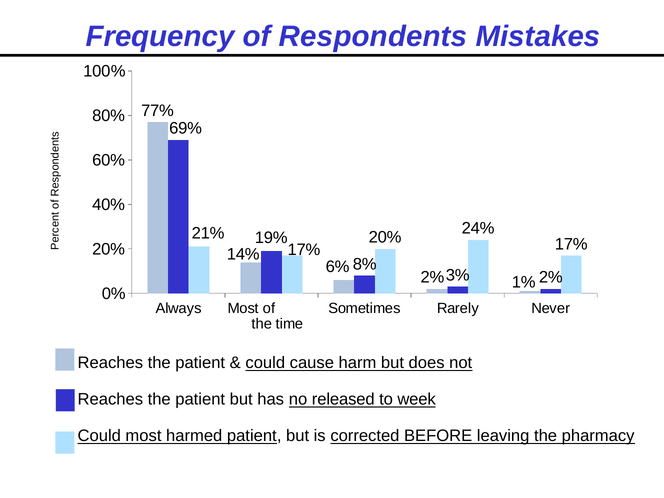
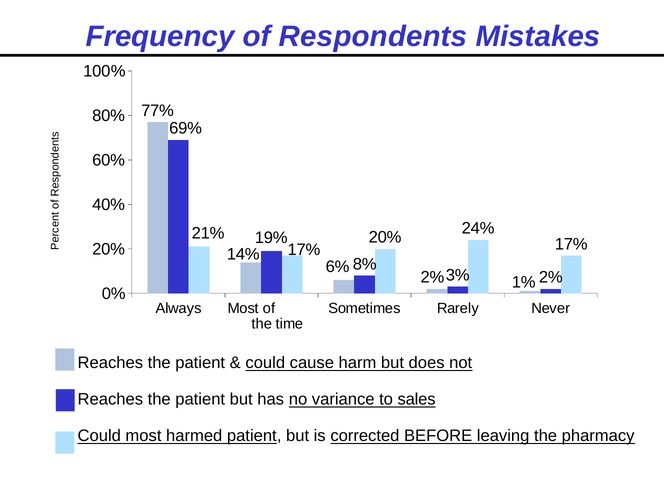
released: released -> variance
week: week -> sales
